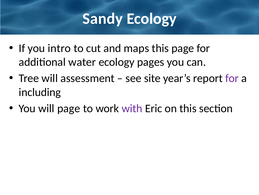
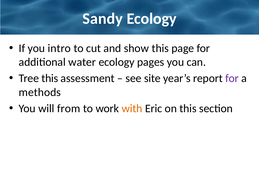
maps: maps -> show
Tree will: will -> this
including: including -> methods
will page: page -> from
with colour: purple -> orange
